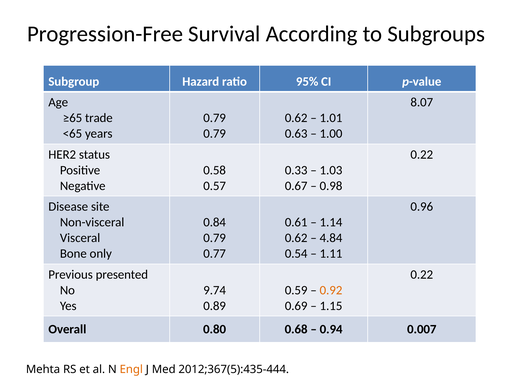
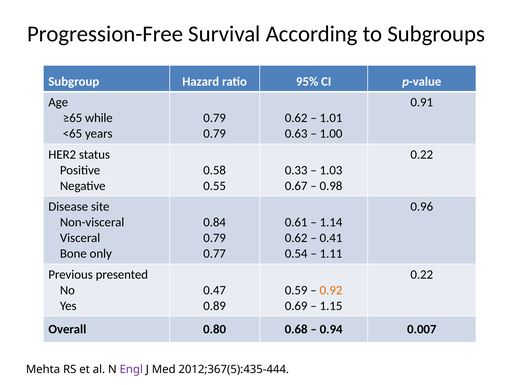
8.07: 8.07 -> 0.91
trade: trade -> while
0.57: 0.57 -> 0.55
4.84: 4.84 -> 0.41
9.74: 9.74 -> 0.47
Engl colour: orange -> purple
